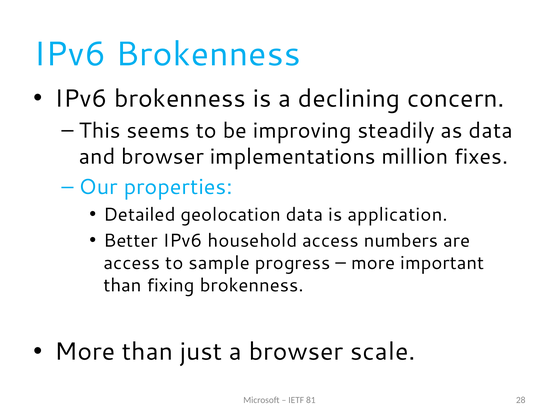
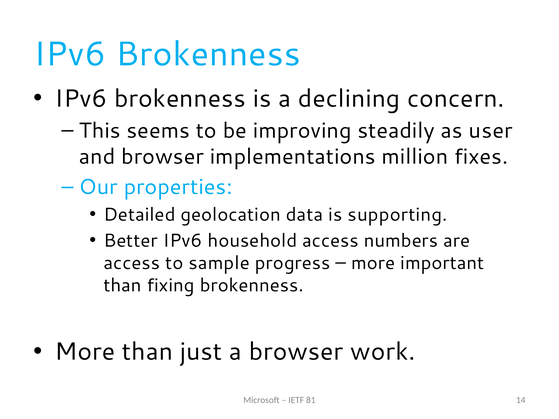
as data: data -> user
application: application -> supporting
scale: scale -> work
28: 28 -> 14
